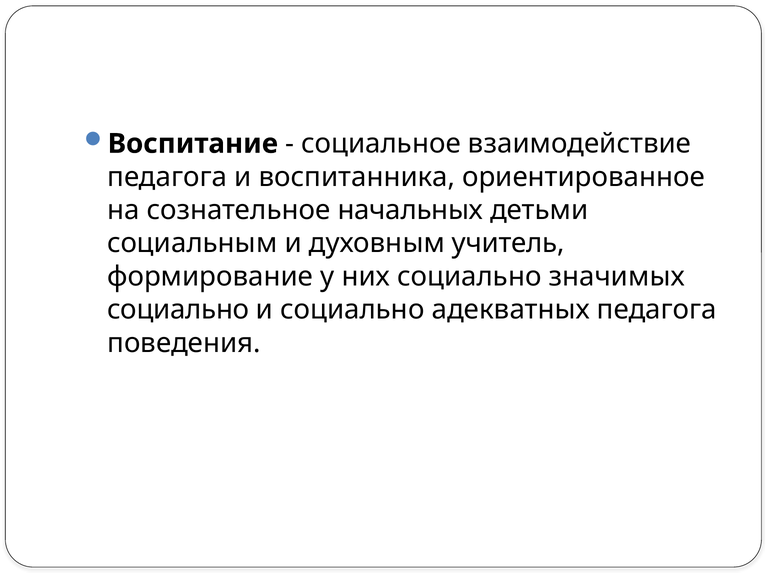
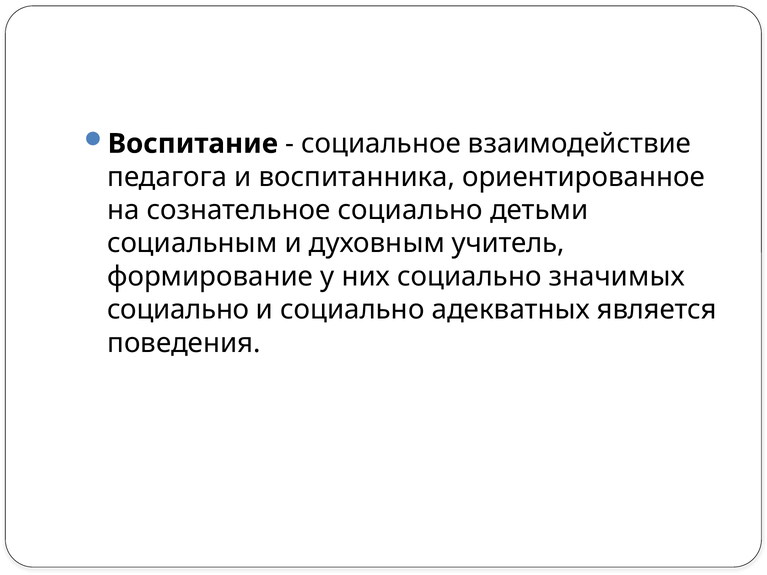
сознательное начальных: начальных -> социально
адекватных педагога: педагога -> является
